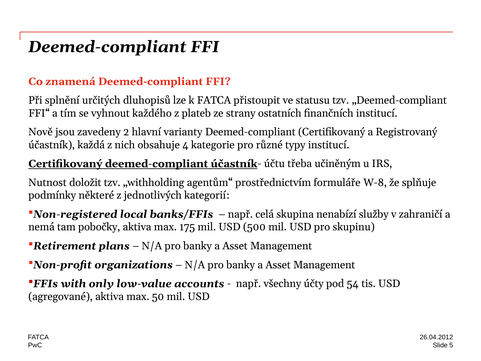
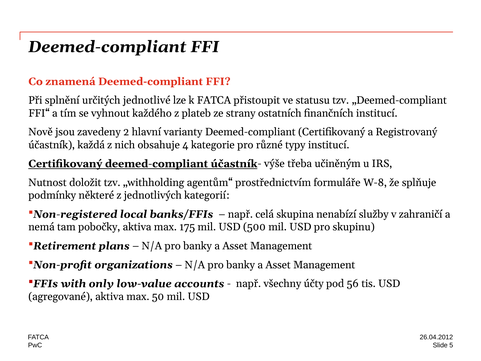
dluhopisů: dluhopisů -> jednotlivé
účtu: účtu -> výše
54: 54 -> 56
